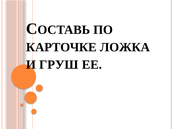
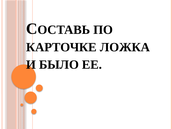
ГРУШ: ГРУШ -> БЫЛО
